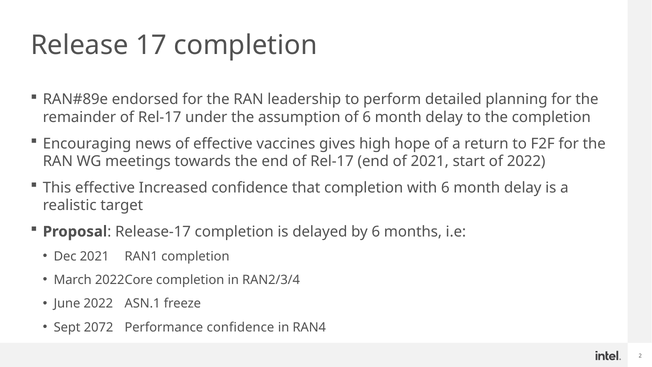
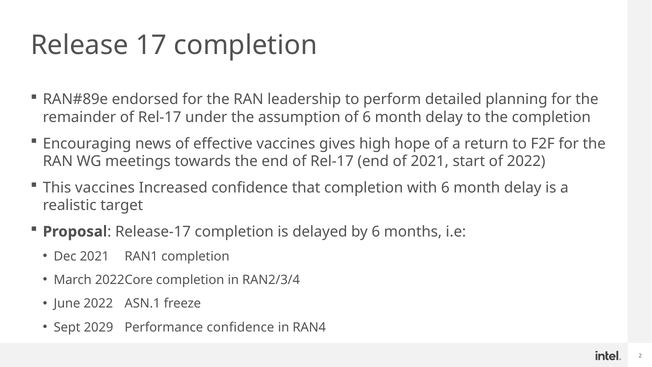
This effective: effective -> vaccines
2072: 2072 -> 2029
